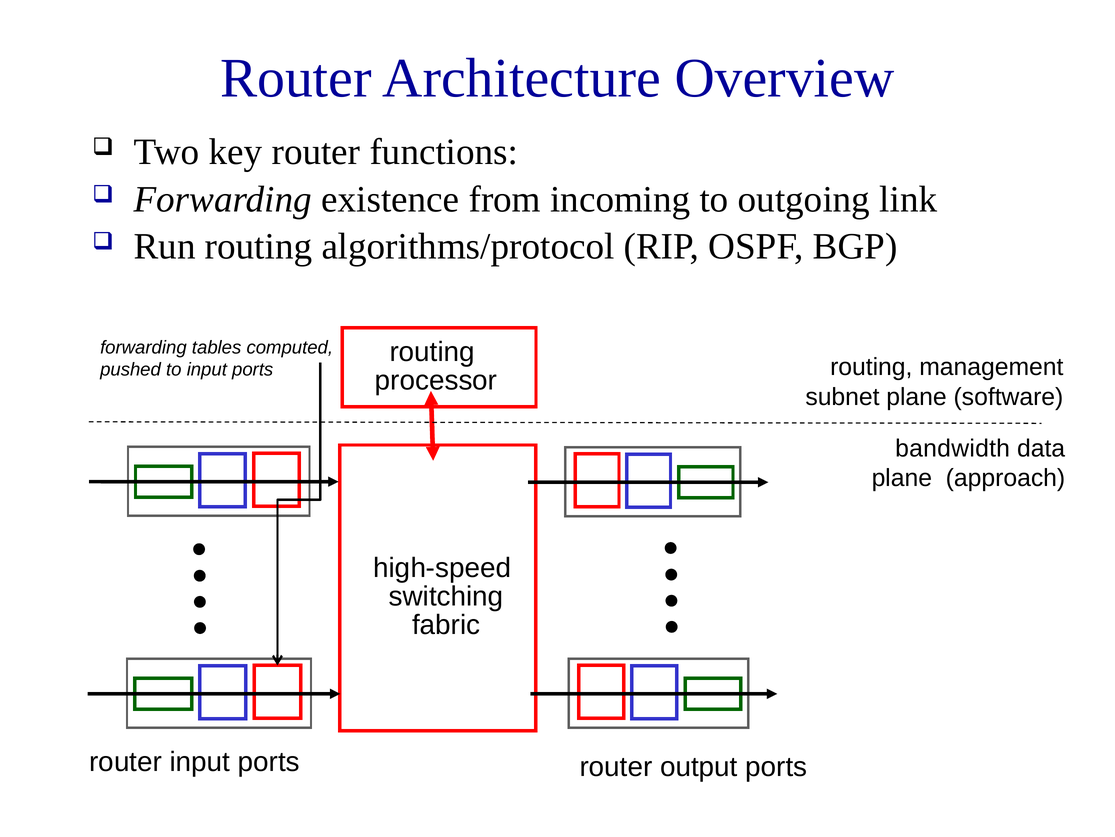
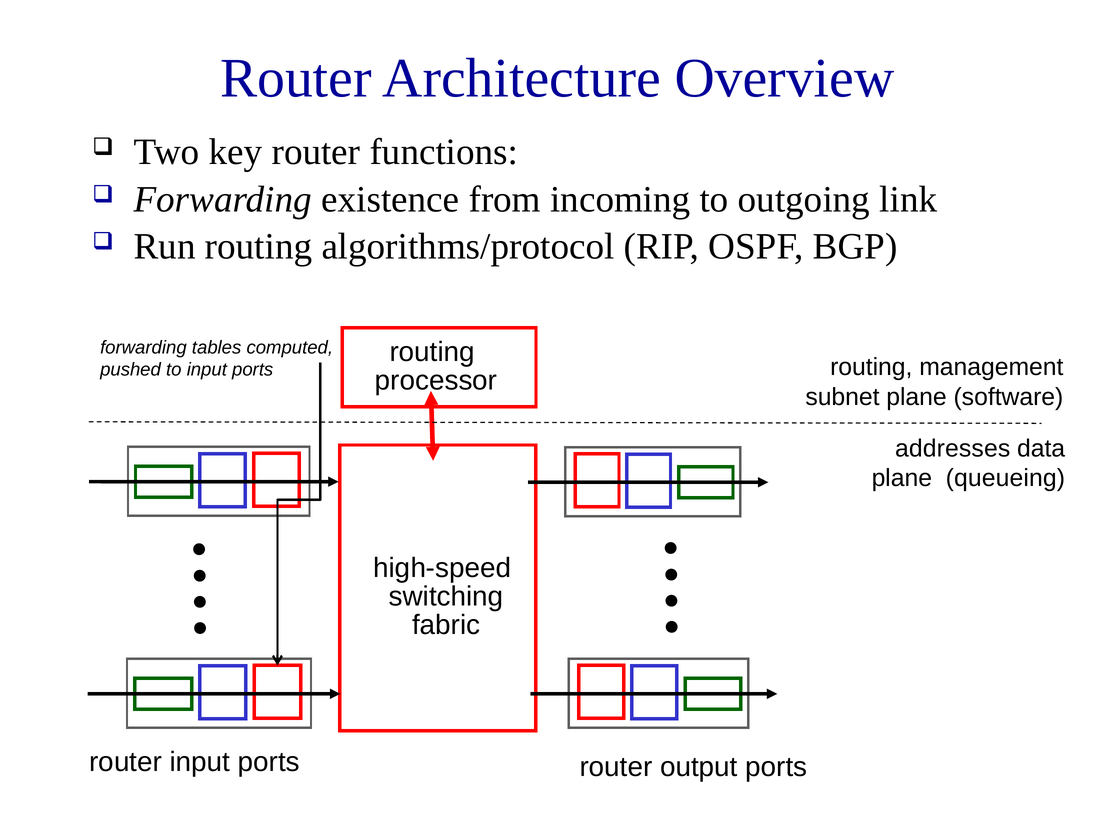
bandwidth: bandwidth -> addresses
approach: approach -> queueing
